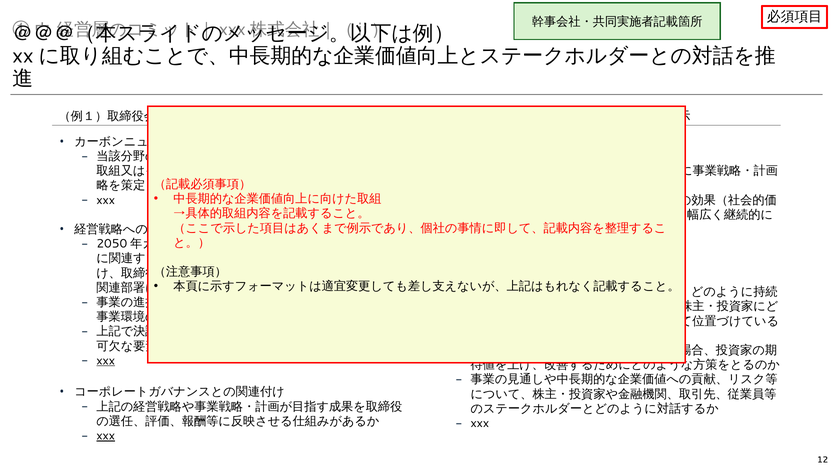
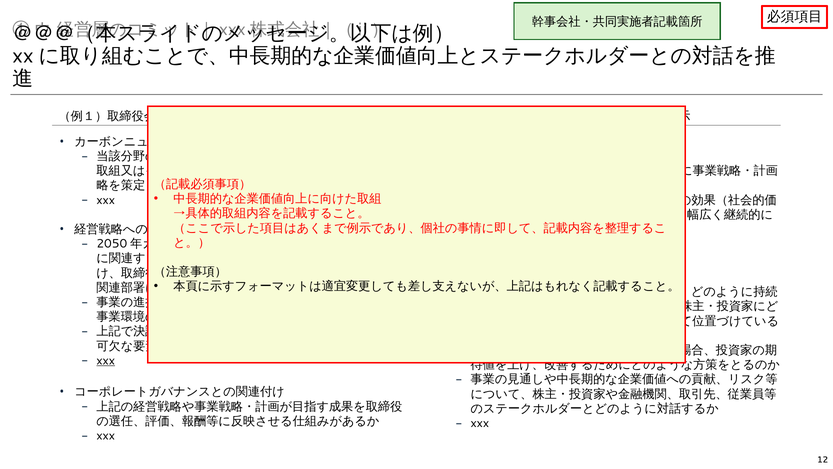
xxx at (106, 435) underline: present -> none
